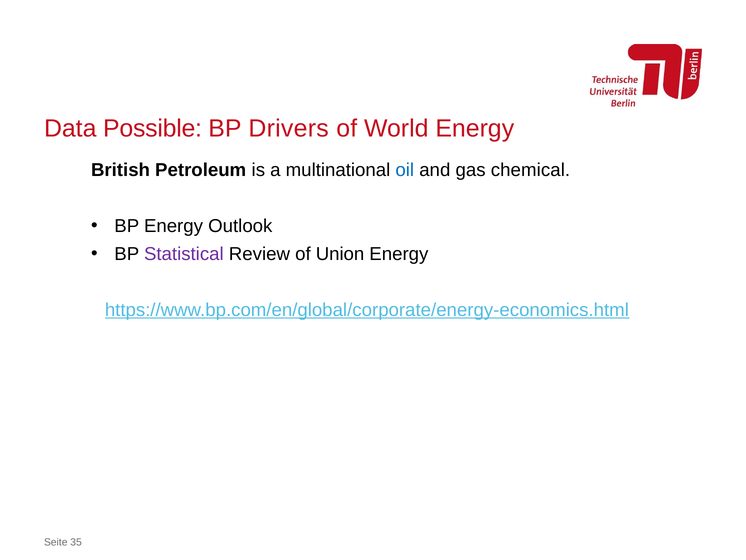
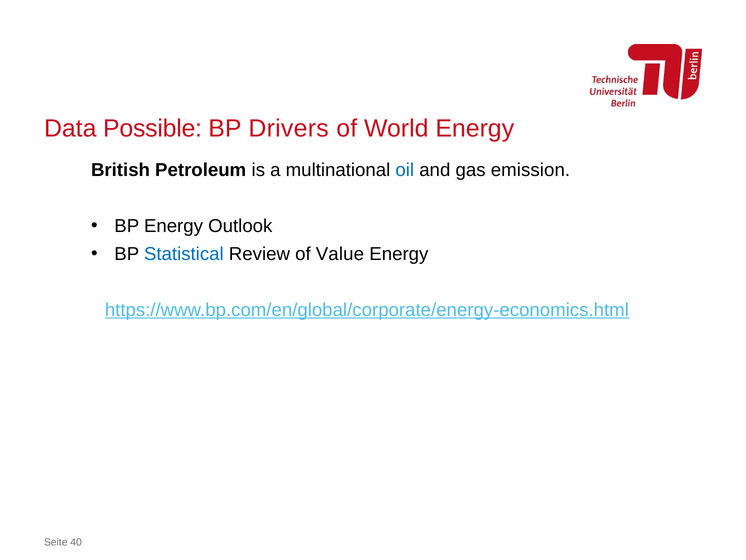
chemical: chemical -> emission
Statistical colour: purple -> blue
Union: Union -> Value
35: 35 -> 40
